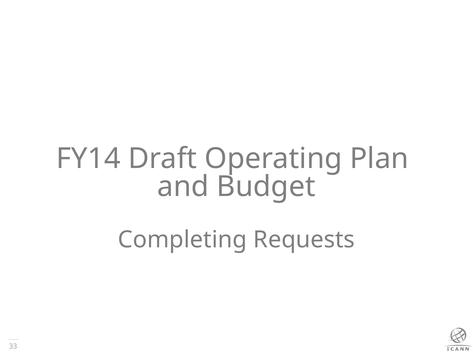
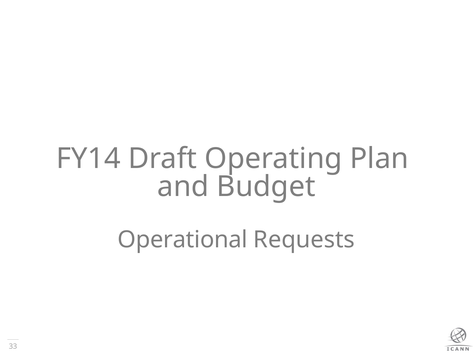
Completing: Completing -> Operational
